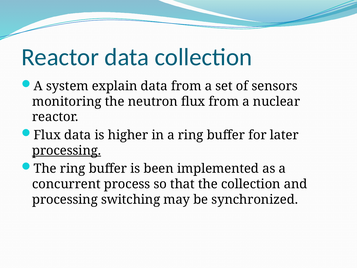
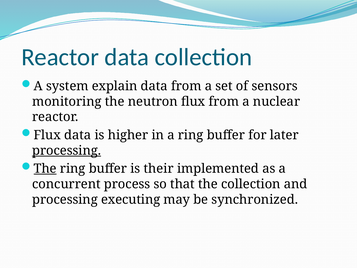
The at (45, 168) underline: none -> present
been: been -> their
switching: switching -> executing
